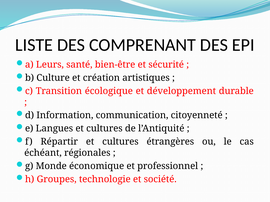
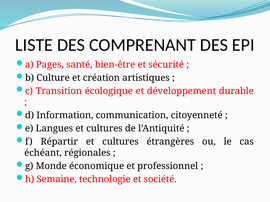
Leurs: Leurs -> Pages
Groupes: Groupes -> Semaine
